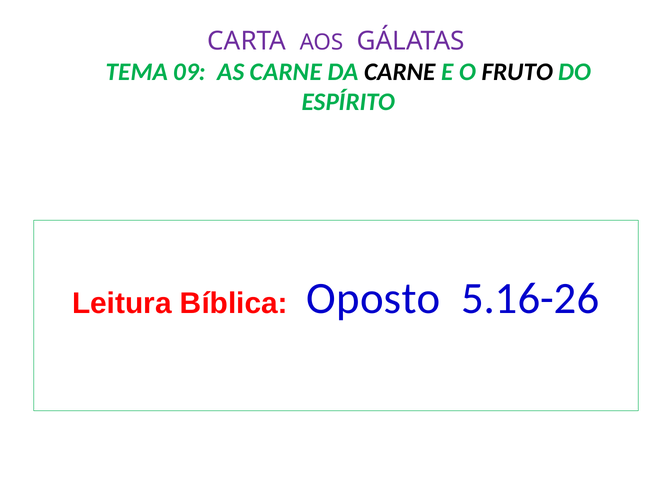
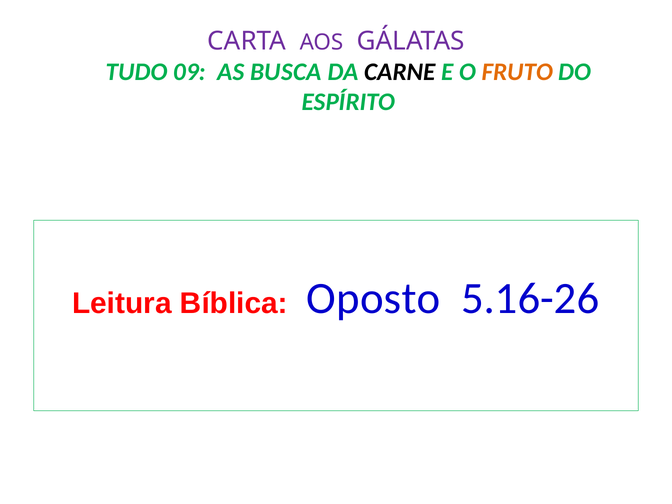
TEMA: TEMA -> TUDO
AS CARNE: CARNE -> BUSCA
FRUTO colour: black -> orange
